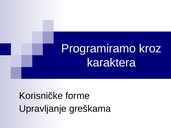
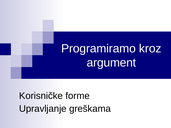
karaktera: karaktera -> argument
